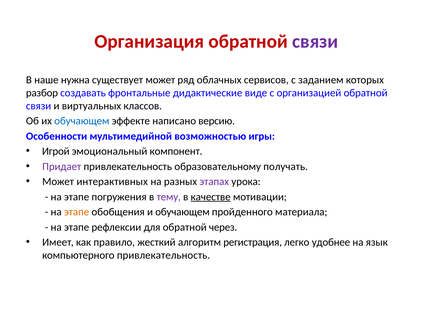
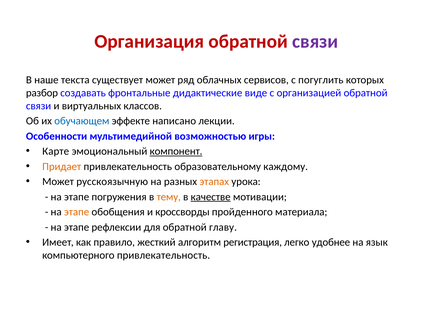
нужна: нужна -> текста
заданием: заданием -> погуглить
версию: версию -> лекции
Игрой: Игрой -> Карте
компонент underline: none -> present
Придает colour: purple -> orange
получать: получать -> каждому
интерактивных: интерактивных -> русскоязычную
этапах colour: purple -> orange
тему colour: purple -> orange
и обучающем: обучающем -> кроссворды
через: через -> главу
